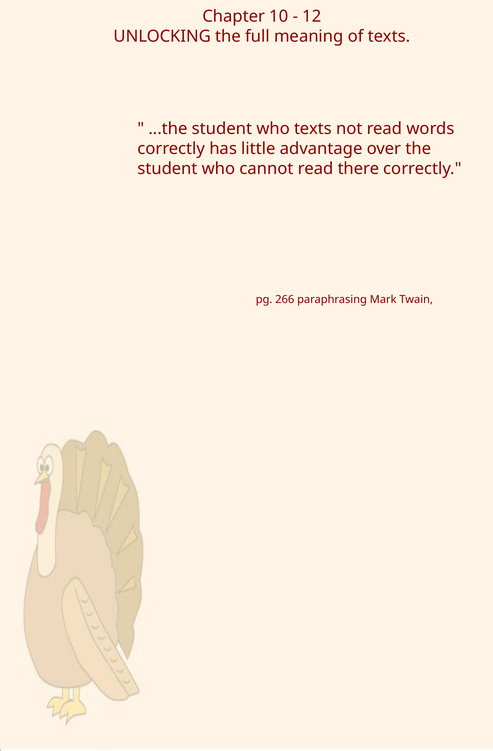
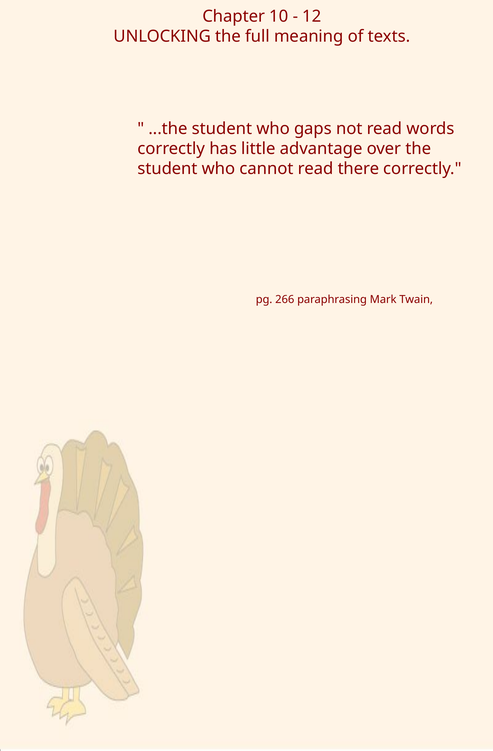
who texts: texts -> gaps
